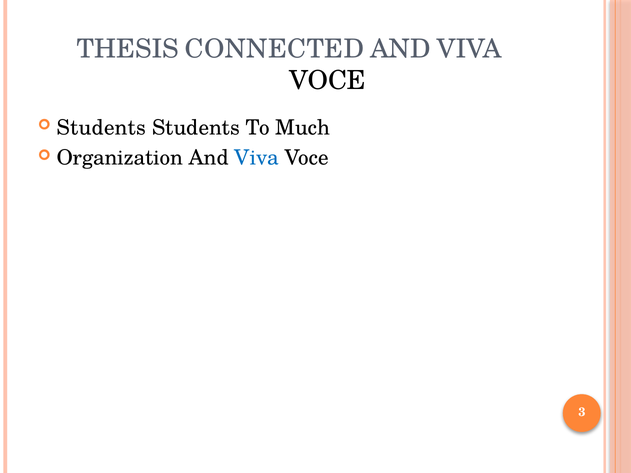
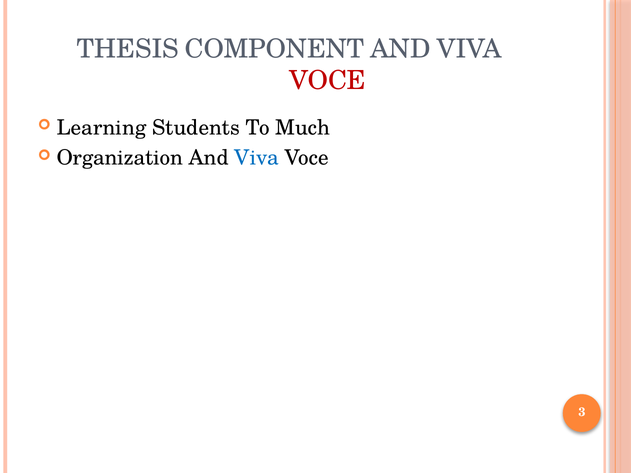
CONNECTED: CONNECTED -> COMPONENT
VOCE at (327, 81) colour: black -> red
Students at (101, 128): Students -> Learning
